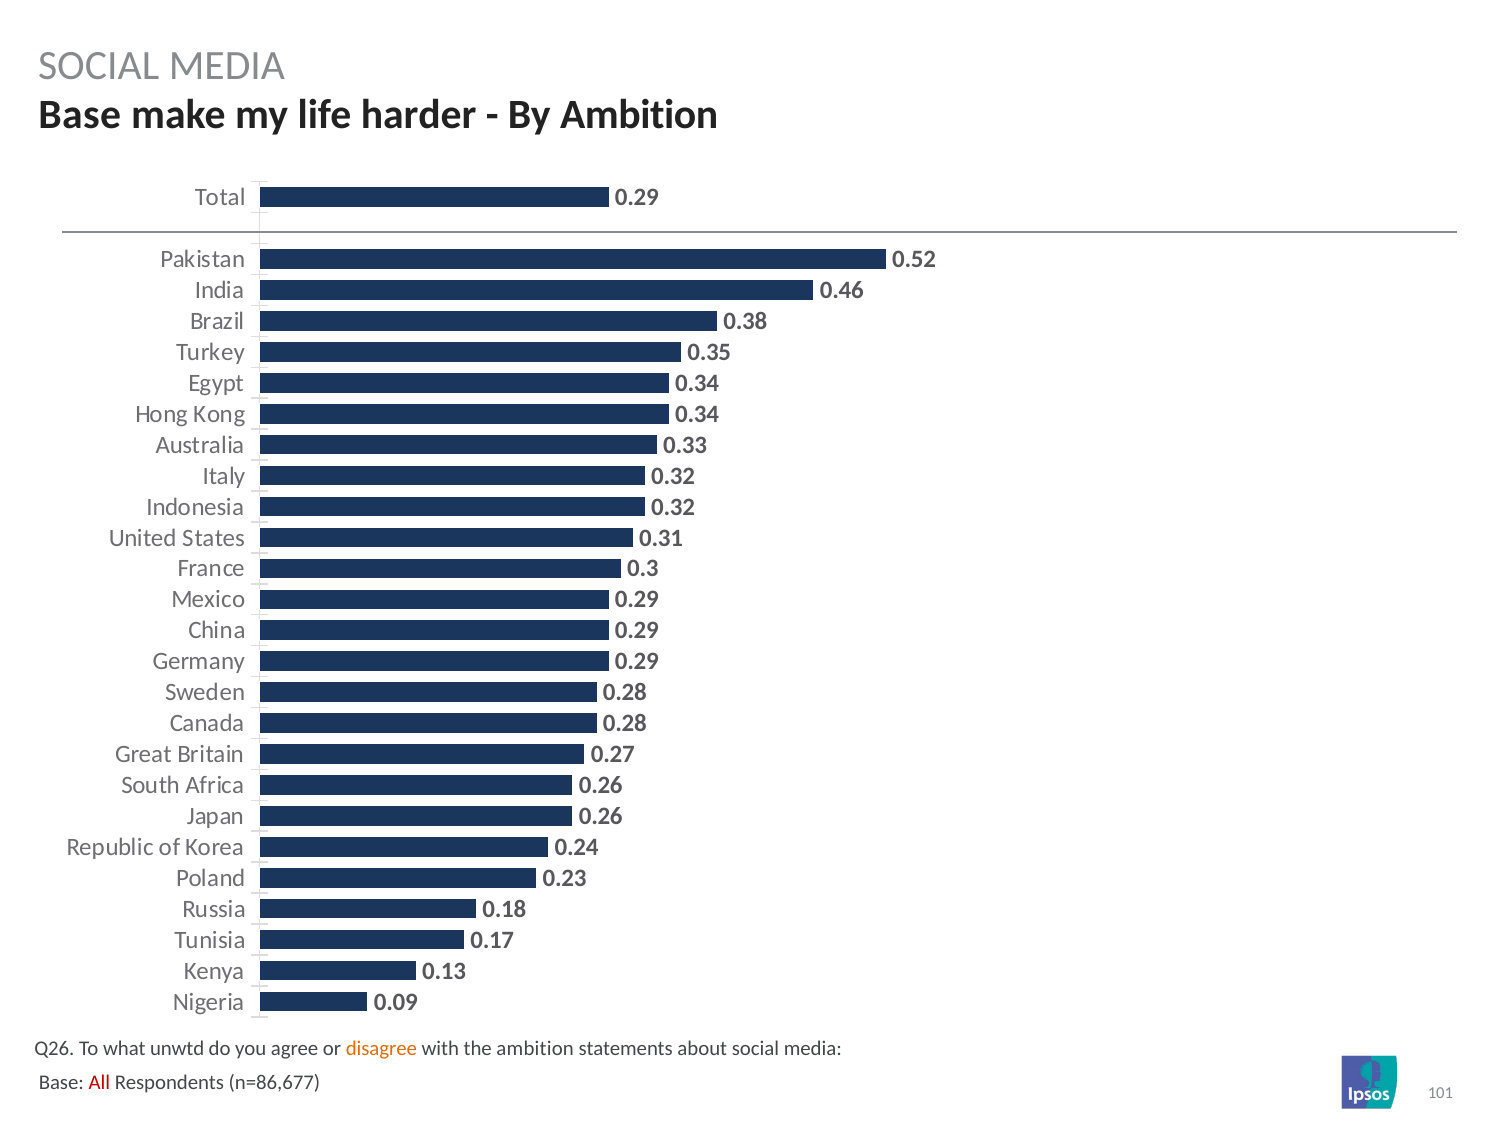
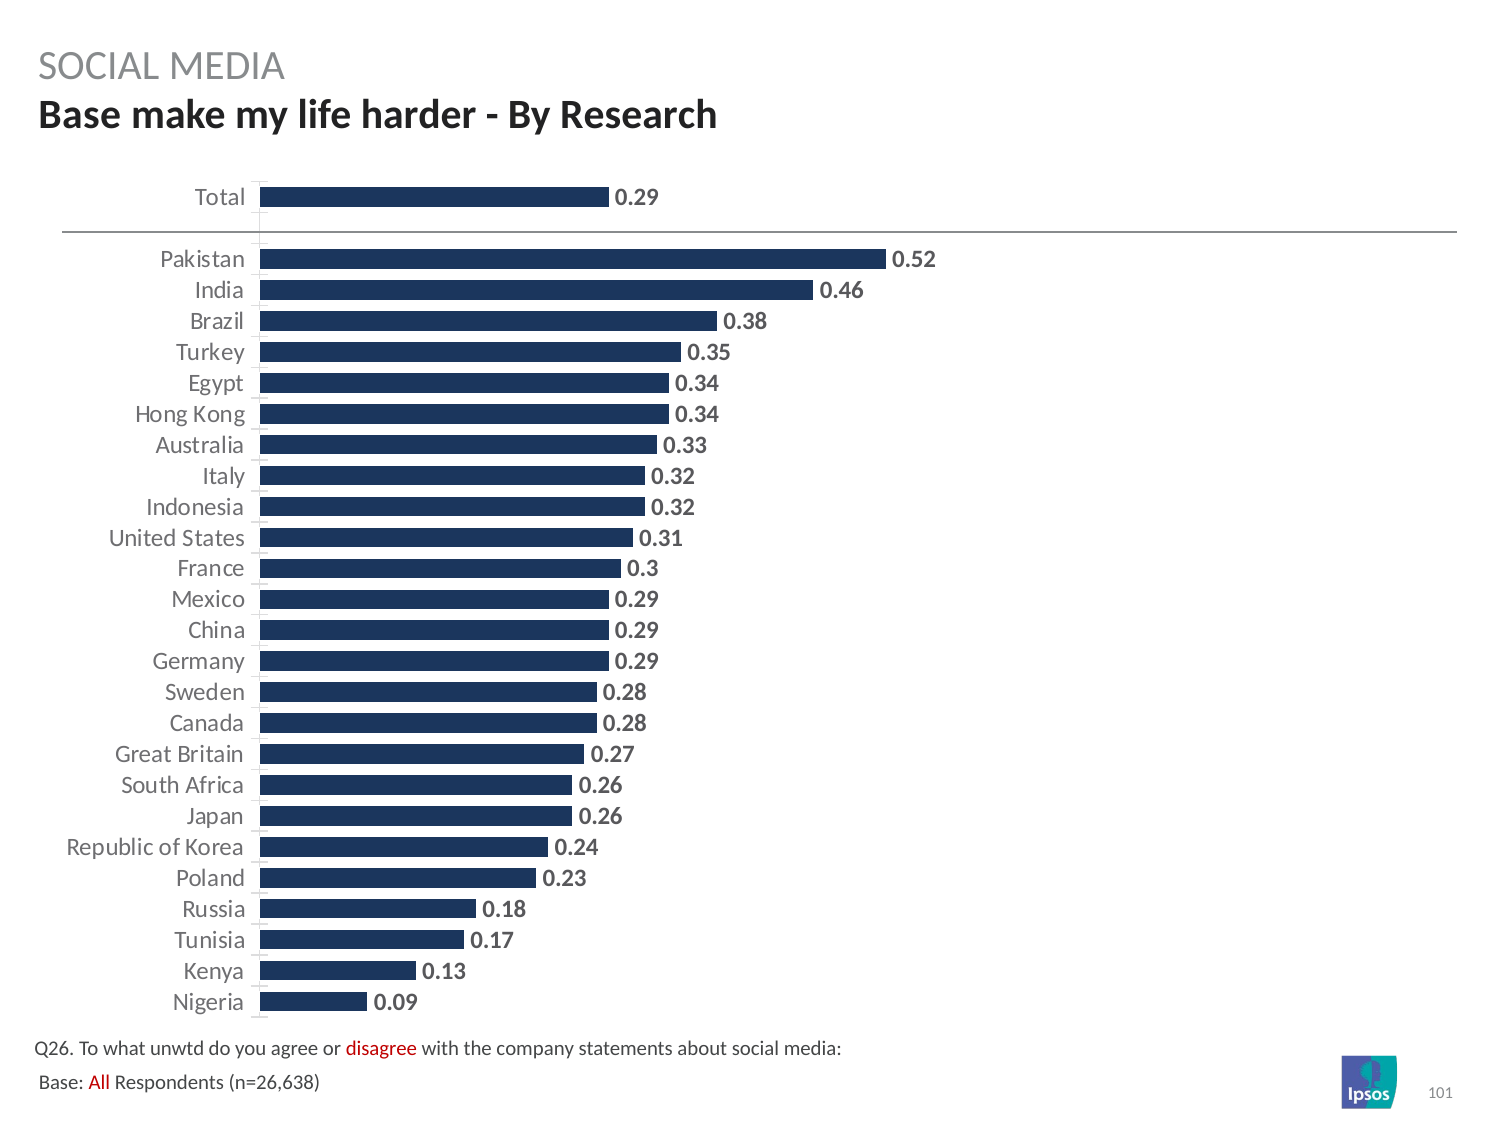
By Ambition: Ambition -> Research
disagree colour: orange -> red
the ambition: ambition -> company
n=86,677: n=86,677 -> n=26,638
